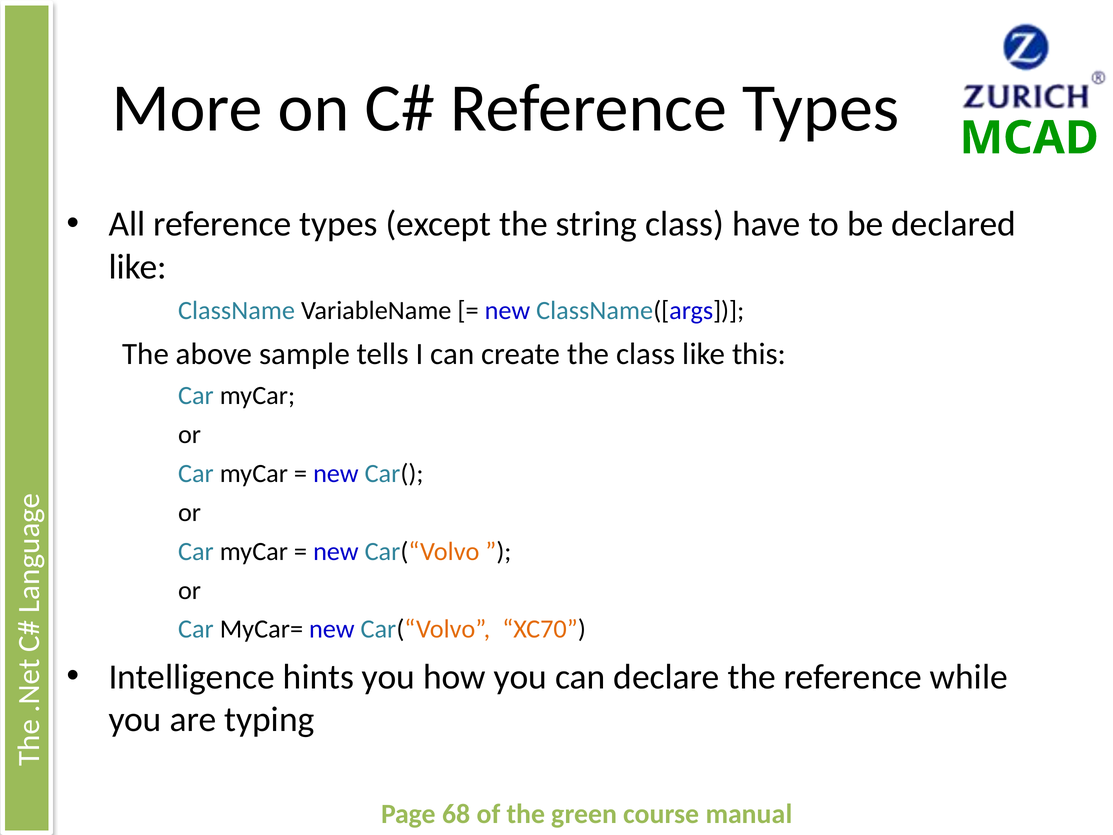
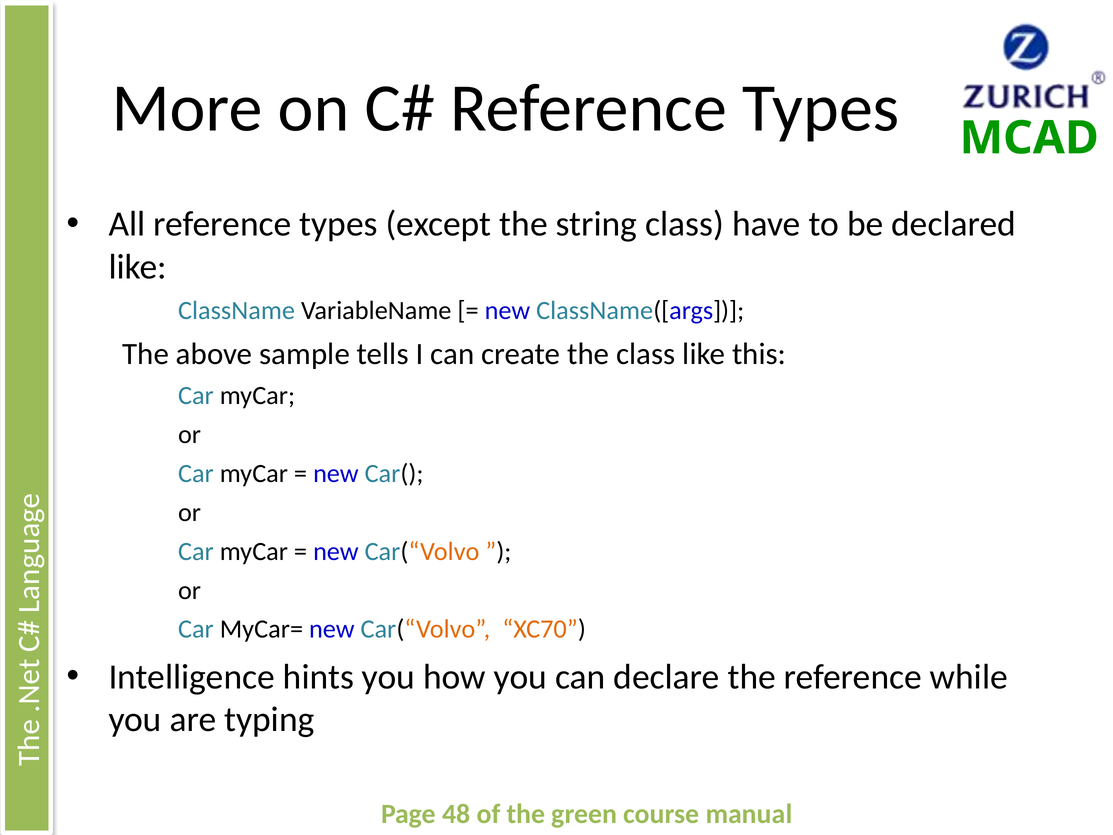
68: 68 -> 48
